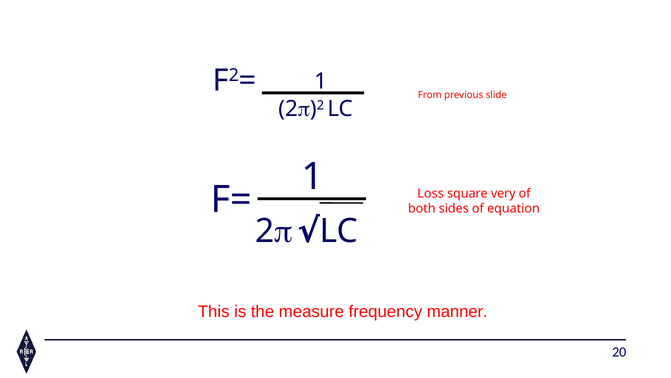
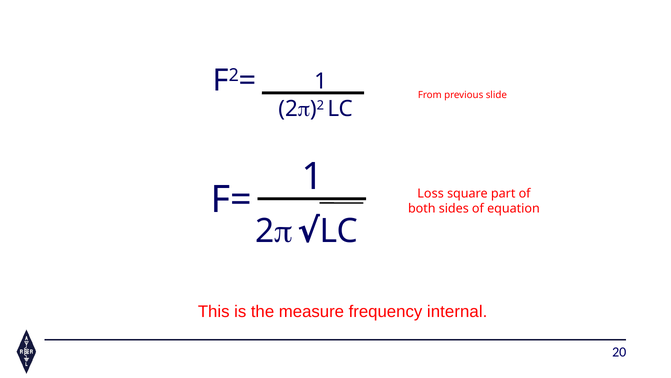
very: very -> part
manner: manner -> internal
